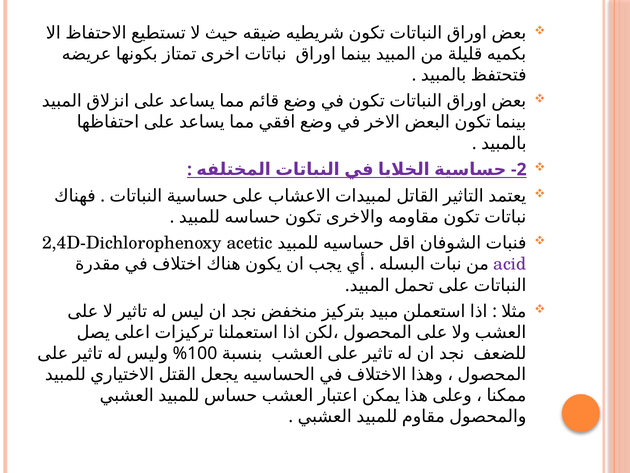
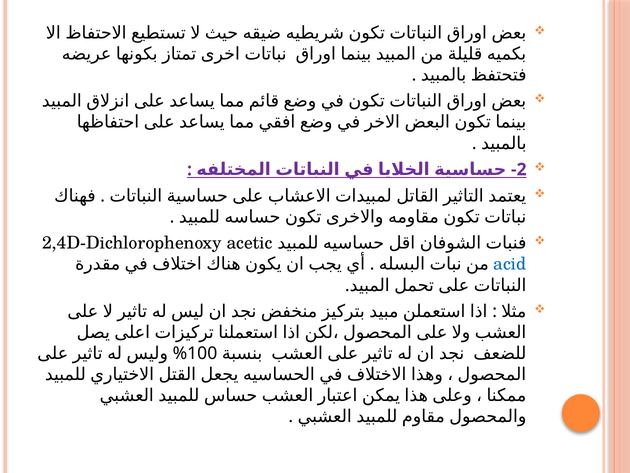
acid colour: purple -> blue
